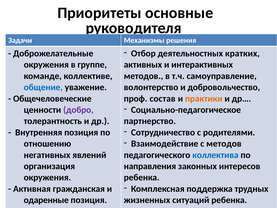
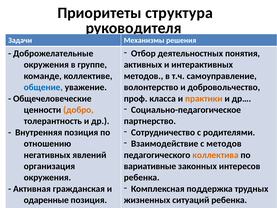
основные: основные -> структура
кратких: кратких -> понятия
состав: состав -> класса
добро colour: purple -> orange
коллектива colour: blue -> orange
направления: направления -> вариативные
